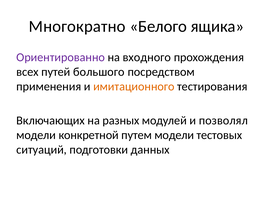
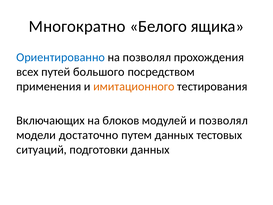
Ориентированно colour: purple -> blue
на входного: входного -> позволял
разных: разных -> блоков
конкретной: конкретной -> достаточно
путем модели: модели -> данных
